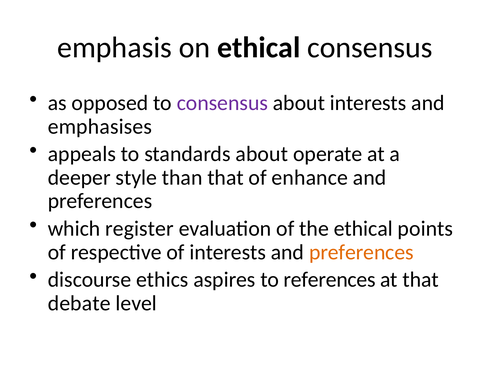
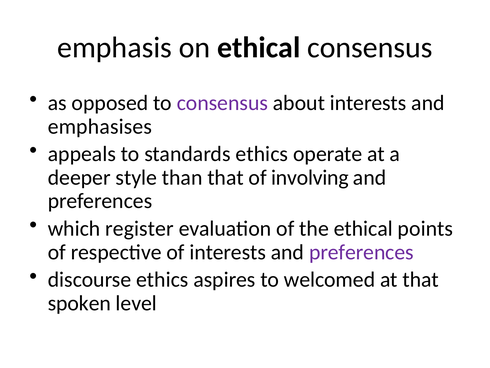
standards about: about -> ethics
enhance: enhance -> involving
preferences at (361, 252) colour: orange -> purple
references: references -> welcomed
debate: debate -> spoken
